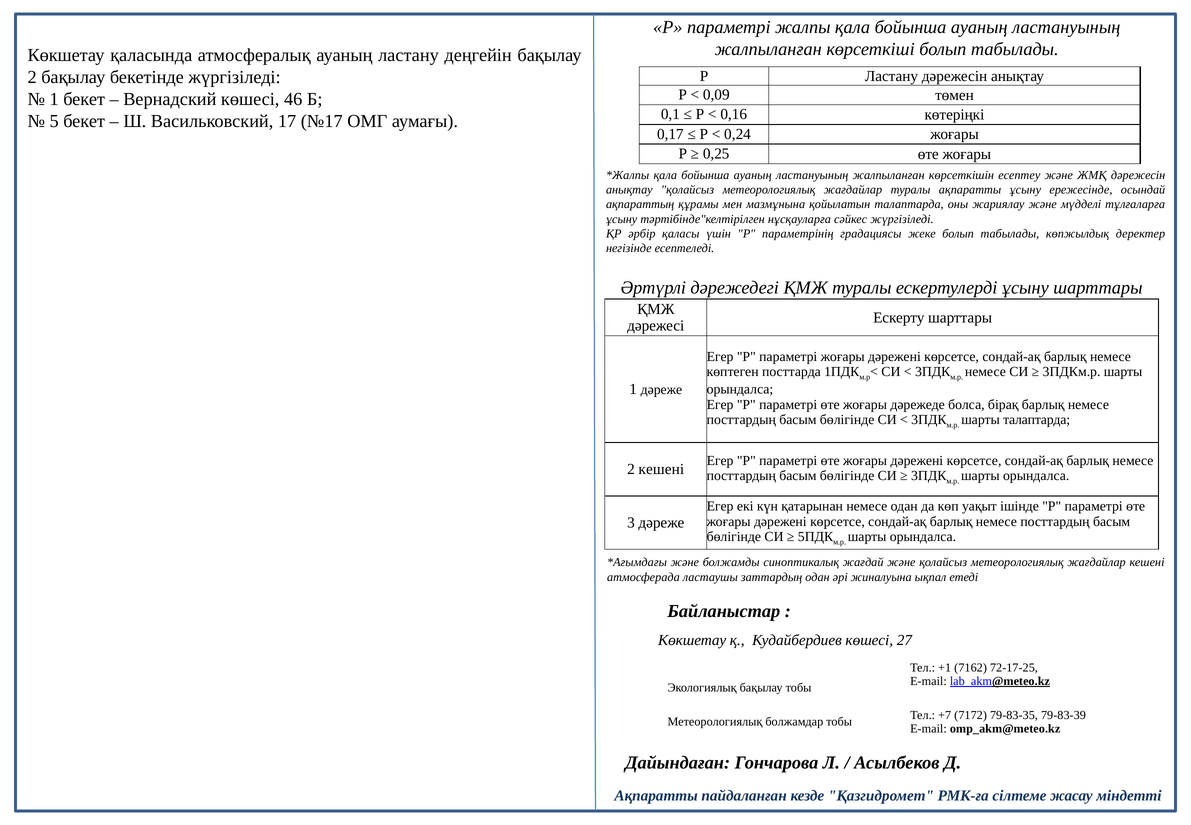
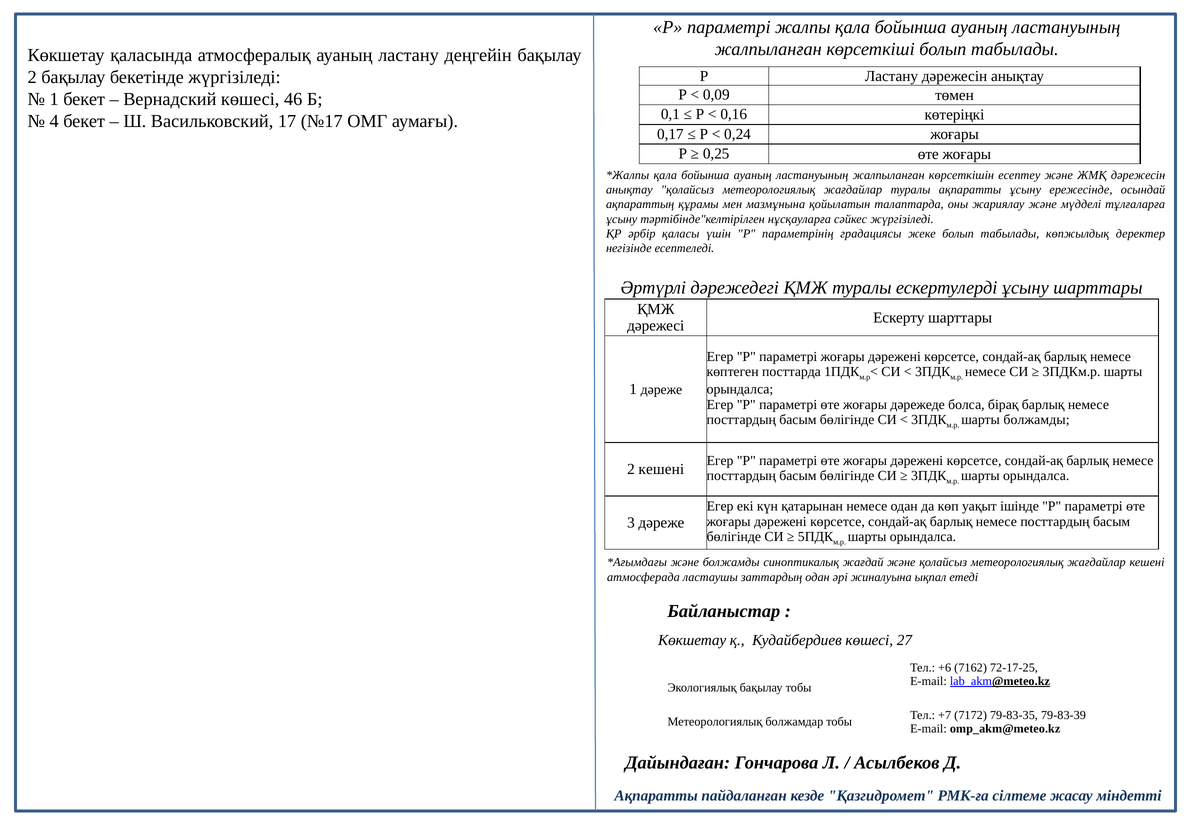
5: 5 -> 4
шарты талаптарда: талаптарда -> болжамды
+1: +1 -> +6
